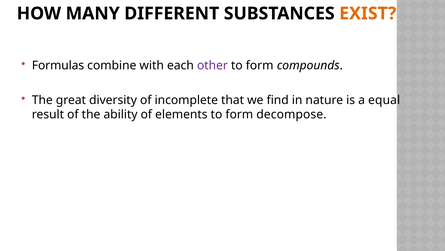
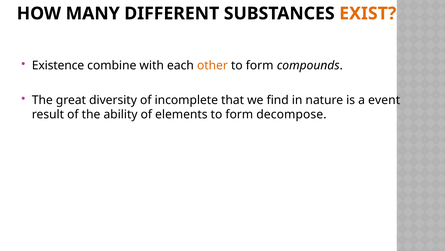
Formulas: Formulas -> Existence
other colour: purple -> orange
equal: equal -> event
